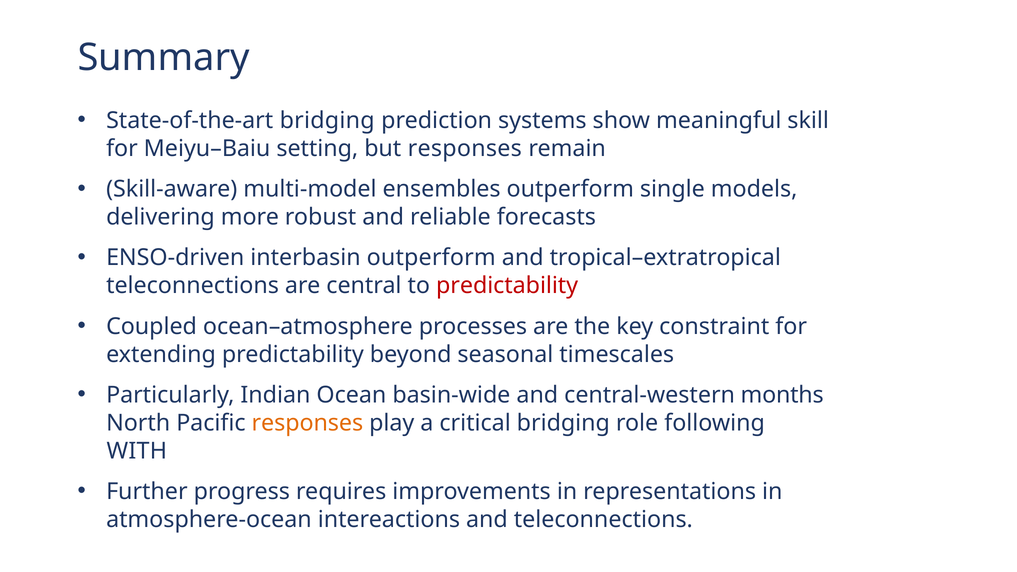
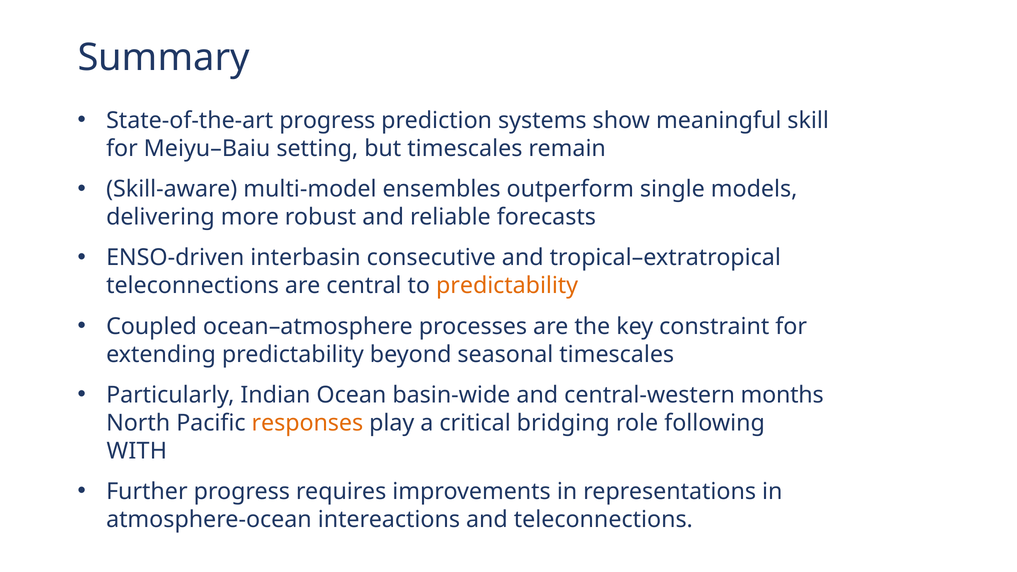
State-of-the-art bridging: bridging -> progress
but responses: responses -> timescales
interbasin outperform: outperform -> consecutive
predictability at (507, 286) colour: red -> orange
